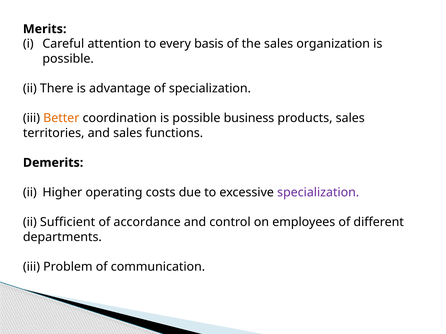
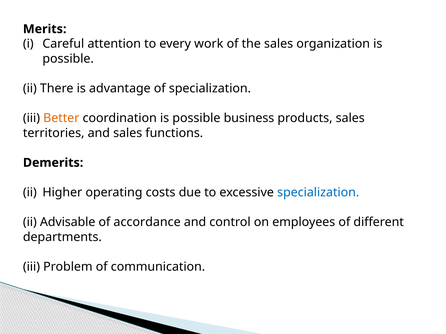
basis: basis -> work
specialization at (318, 193) colour: purple -> blue
Sufficient: Sufficient -> Advisable
